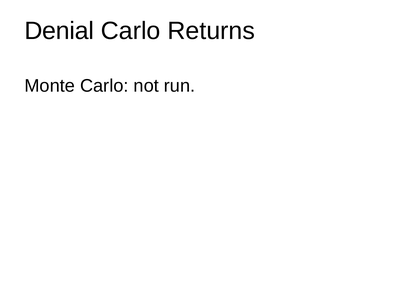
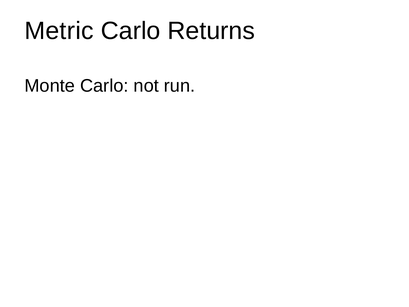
Denial: Denial -> Metric
